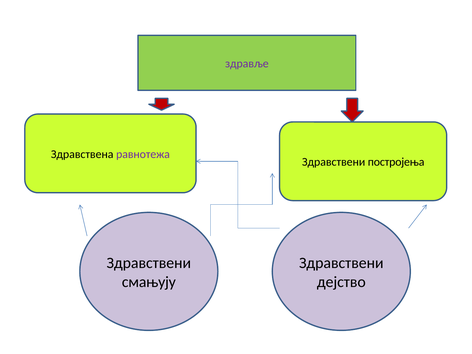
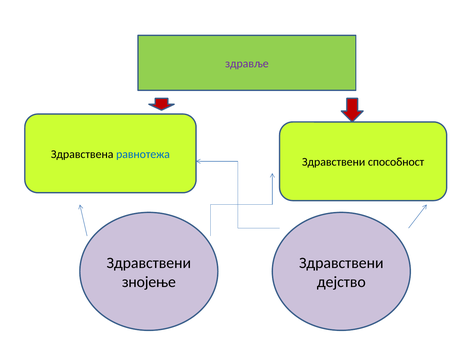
равнотежа colour: purple -> blue
постројења: постројења -> способност
смањују: смањују -> знојење
